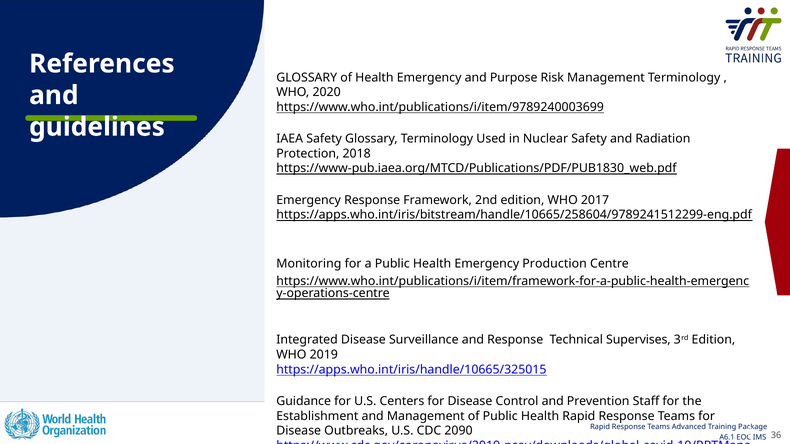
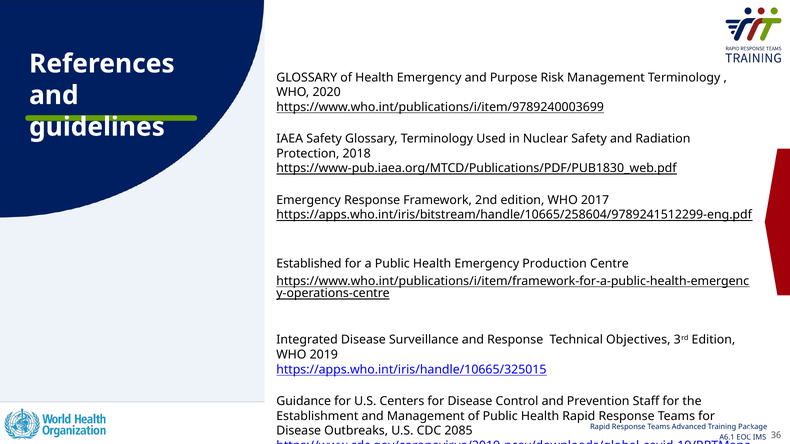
Monitoring: Monitoring -> Established
Supervises: Supervises -> Objectives
2090: 2090 -> 2085
